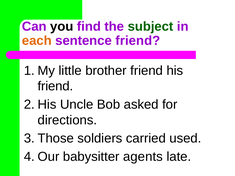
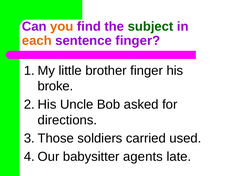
you colour: black -> orange
sentence friend: friend -> finger
brother friend: friend -> finger
friend at (55, 86): friend -> broke
